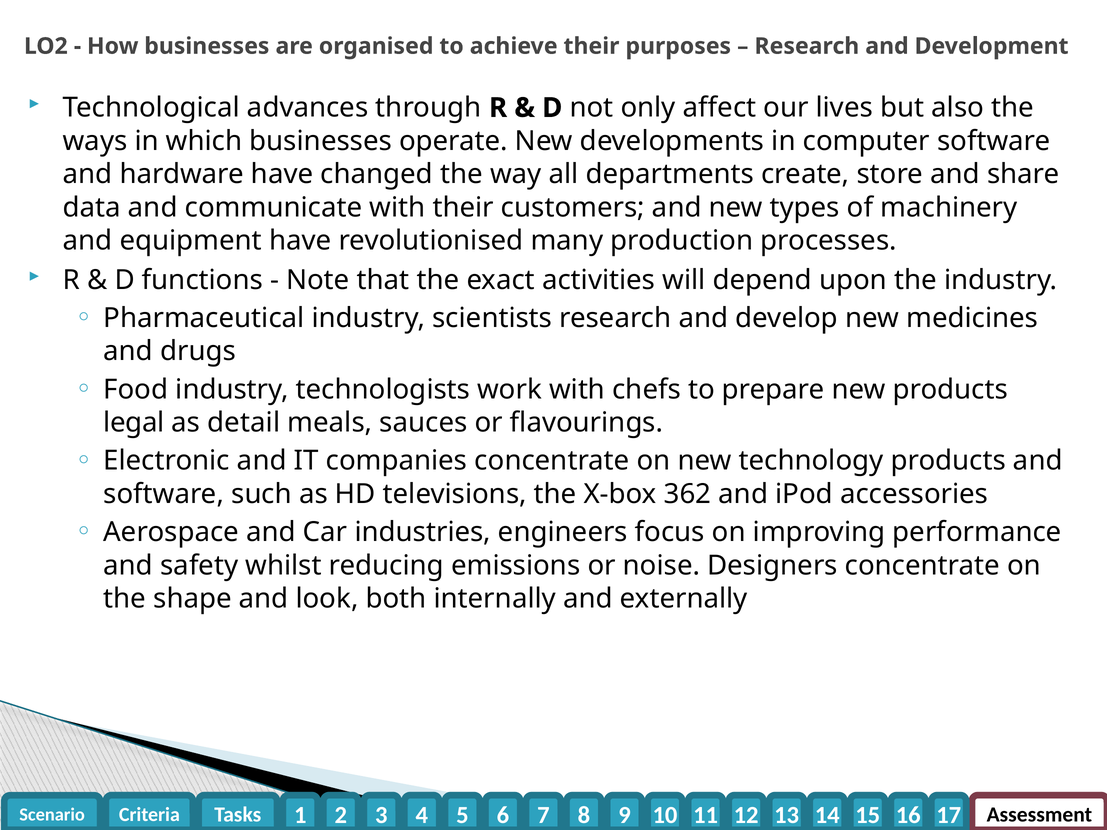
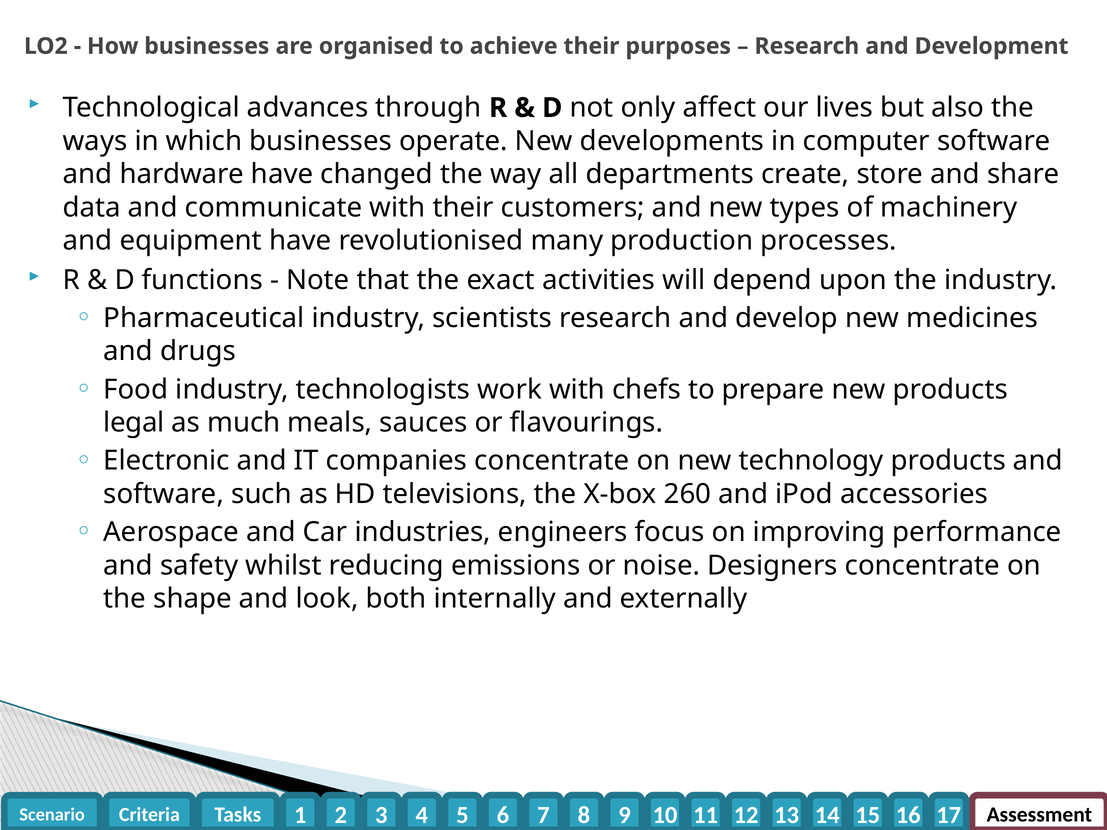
detail: detail -> much
362: 362 -> 260
